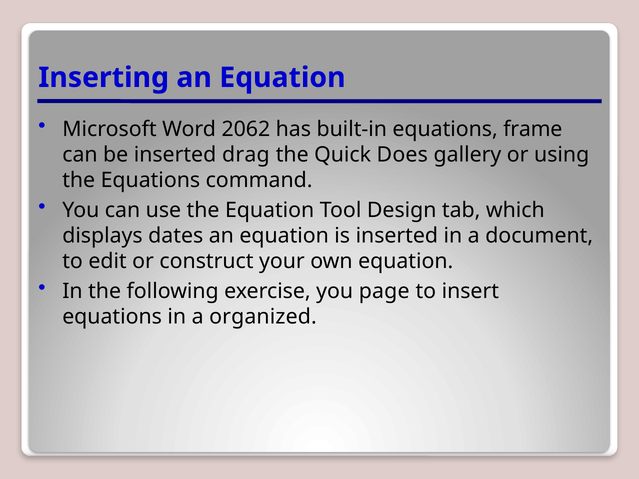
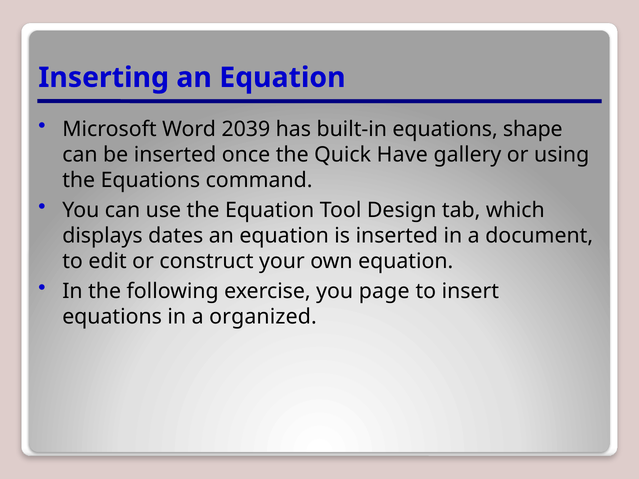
2062: 2062 -> 2039
frame: frame -> shape
drag: drag -> once
Does: Does -> Have
